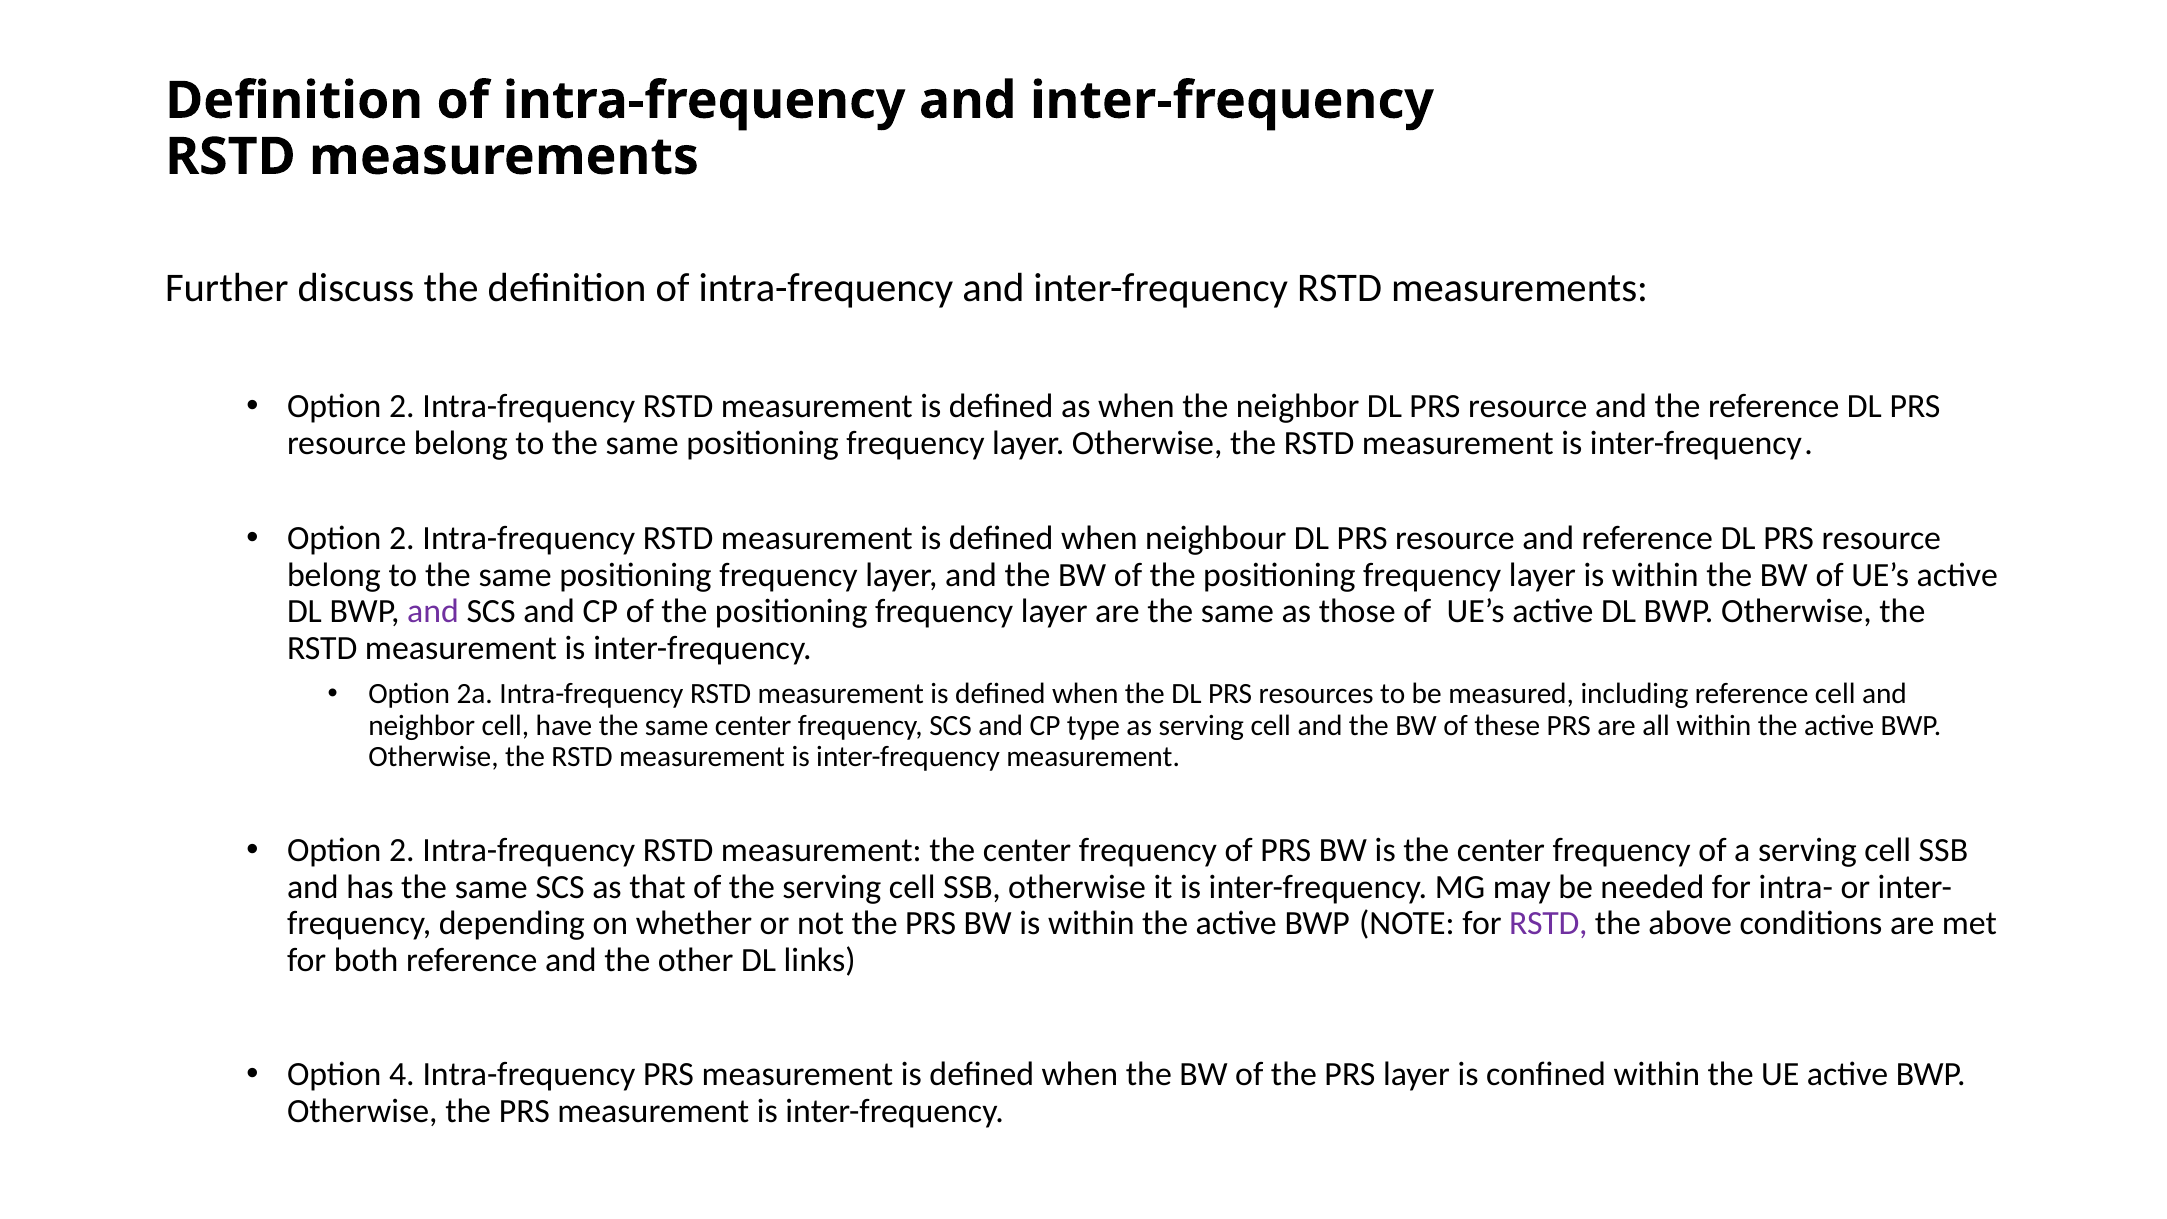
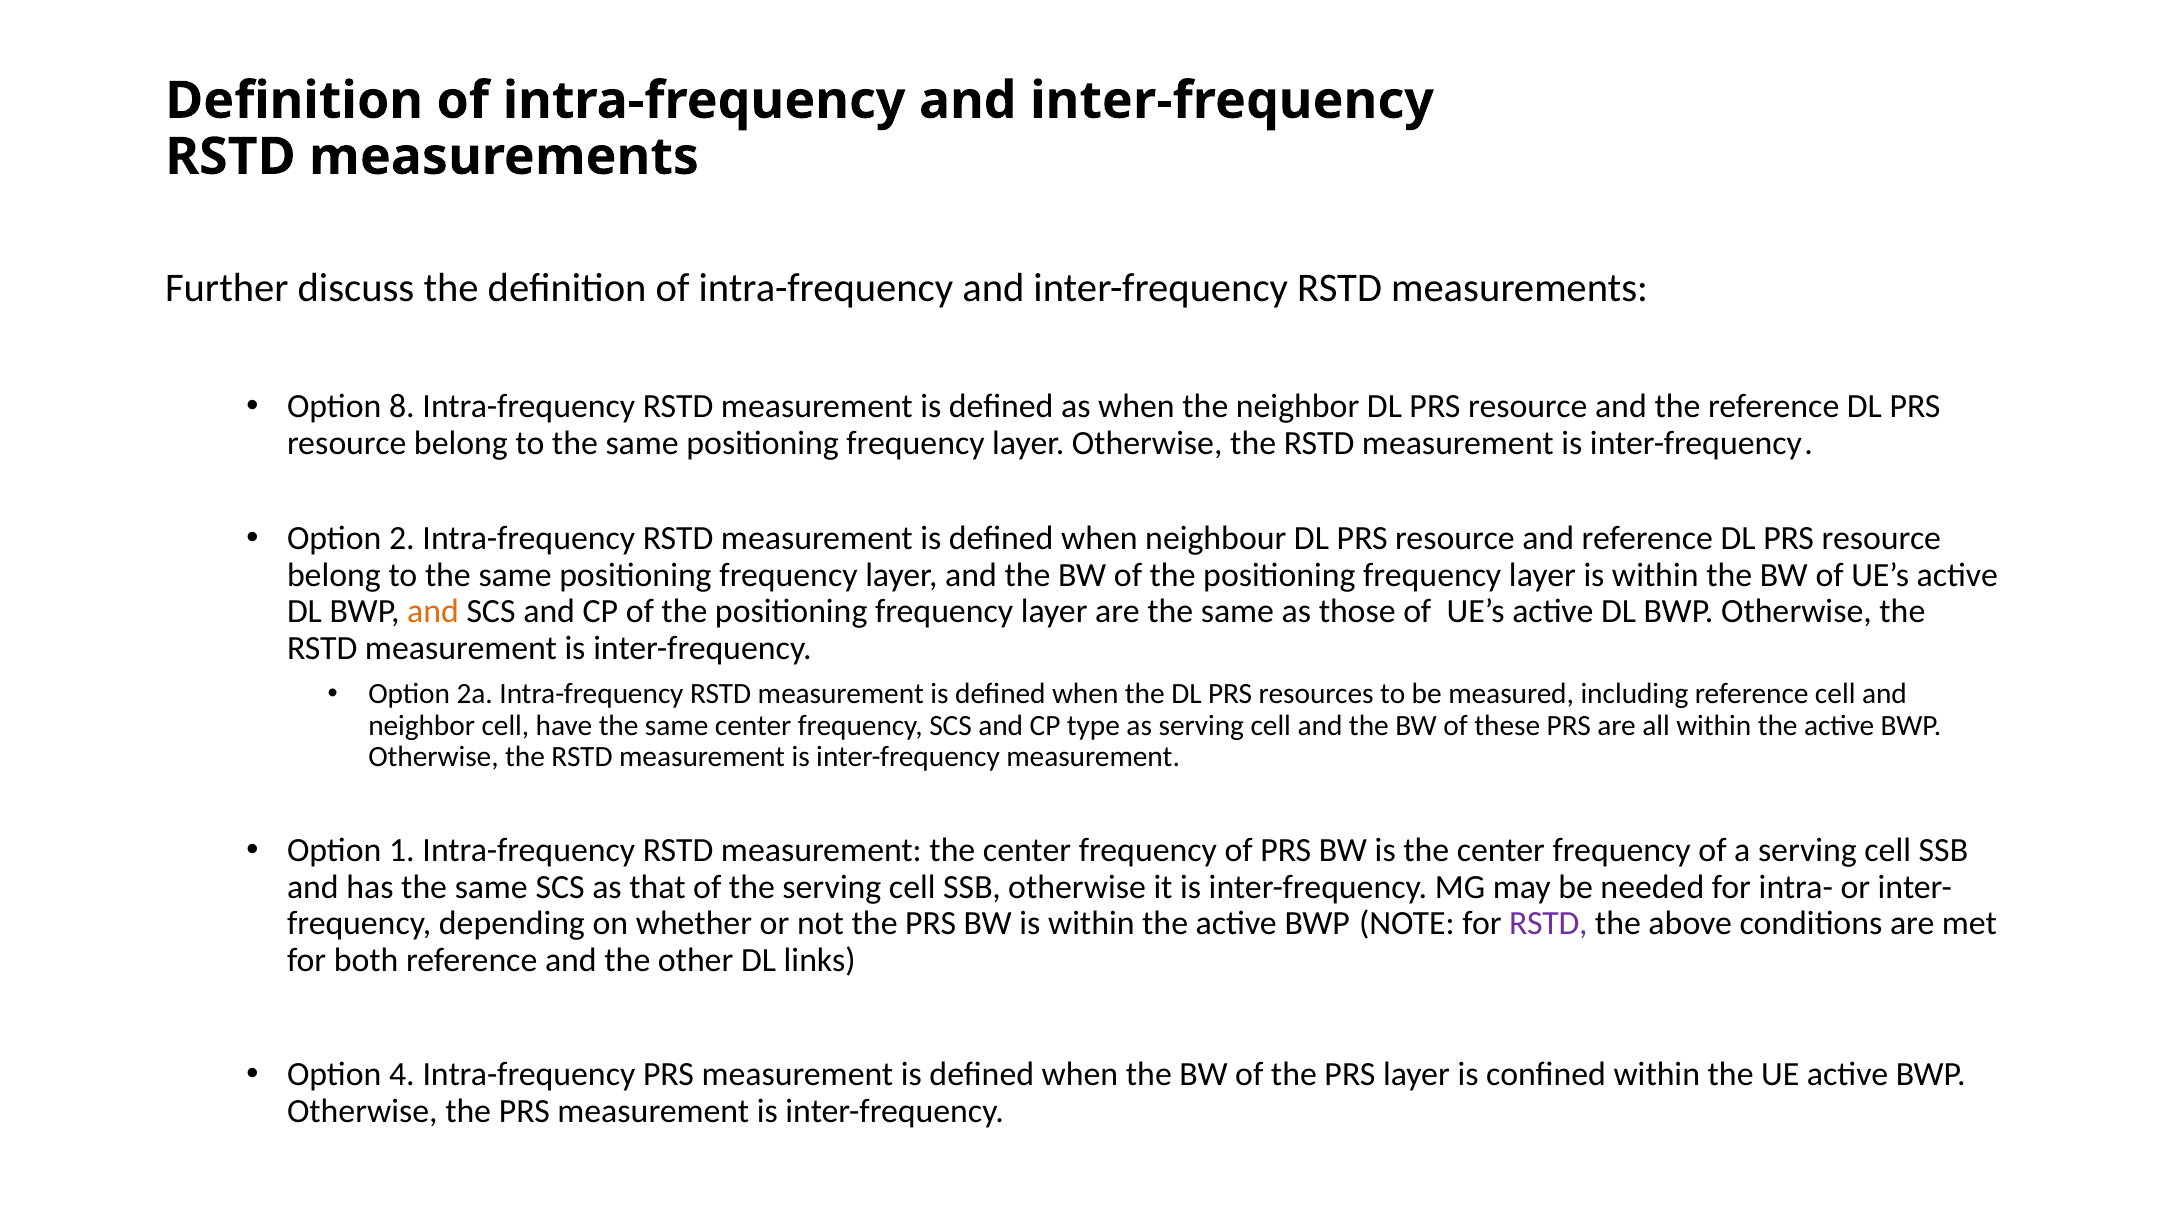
2 at (402, 406): 2 -> 8
and at (433, 612) colour: purple -> orange
2 at (402, 850): 2 -> 1
